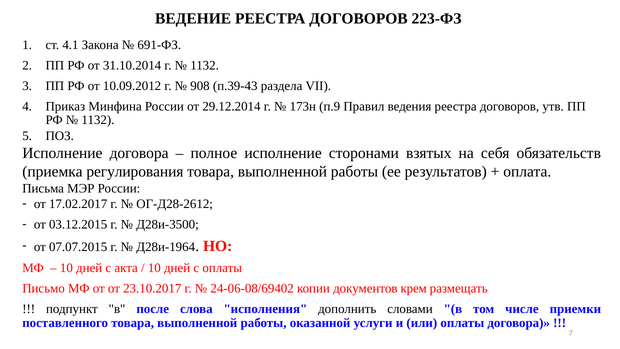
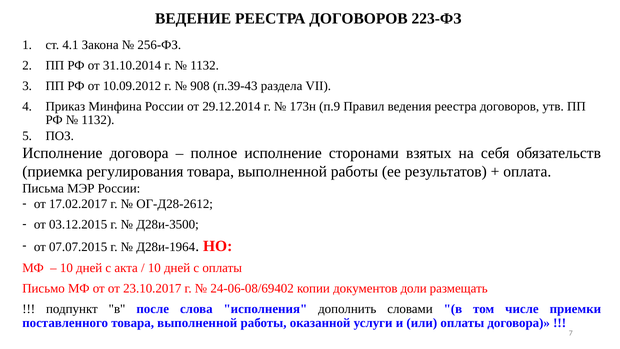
691-ФЗ: 691-ФЗ -> 256-ФЗ
крем: крем -> доли
